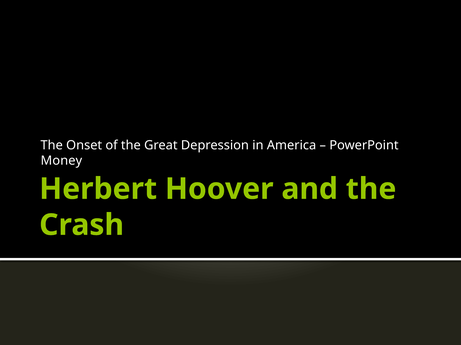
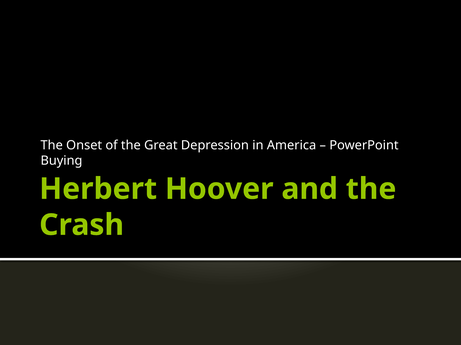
Money: Money -> Buying
